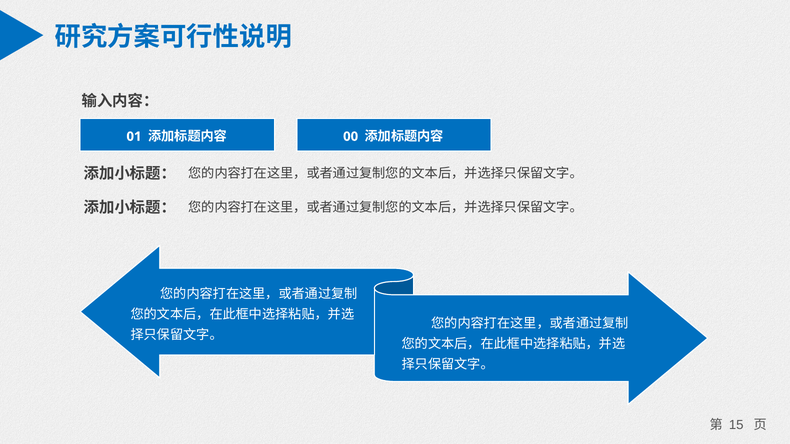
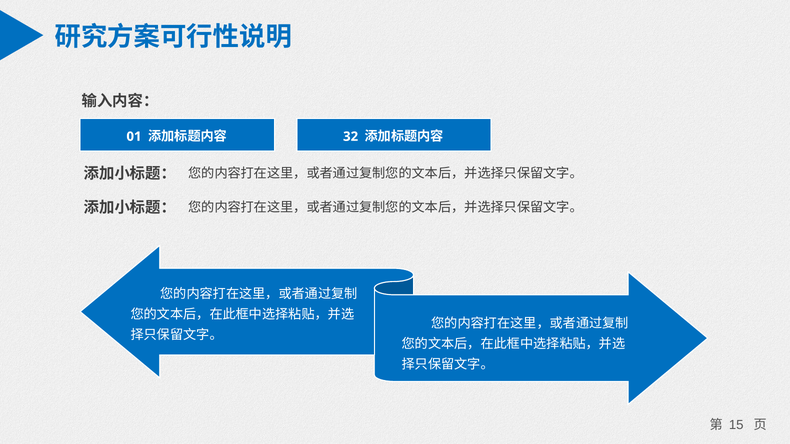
00: 00 -> 32
